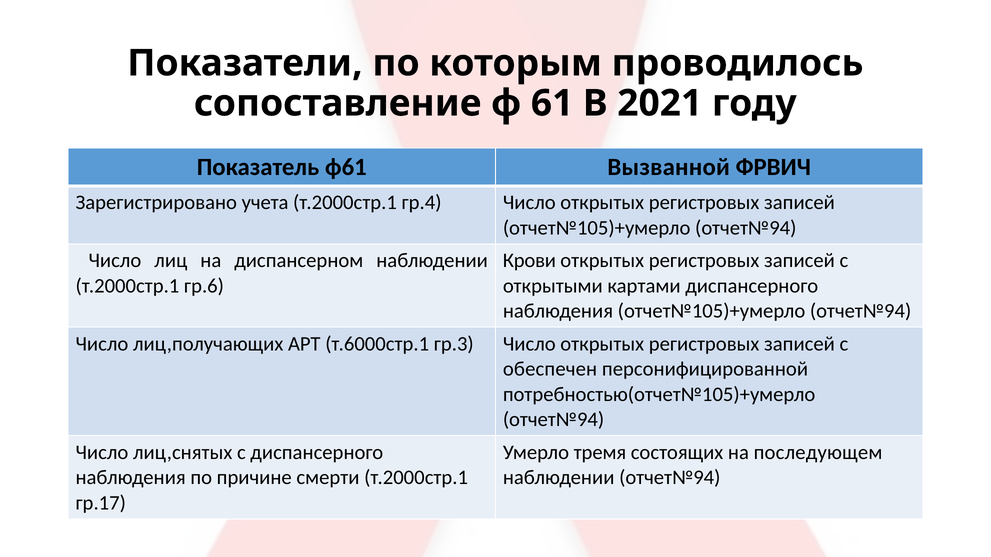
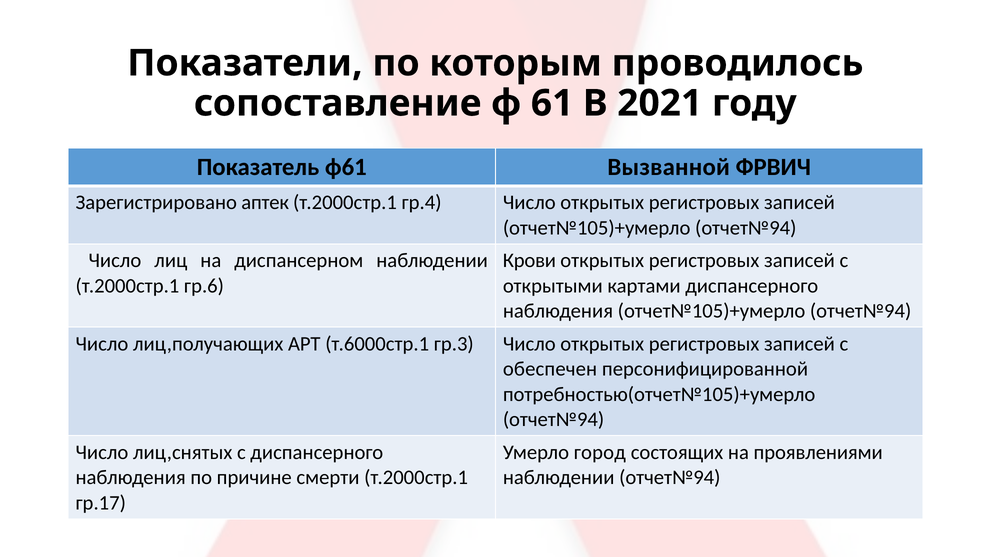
учета: учета -> аптек
тремя: тремя -> город
последующем: последующем -> проявлениями
